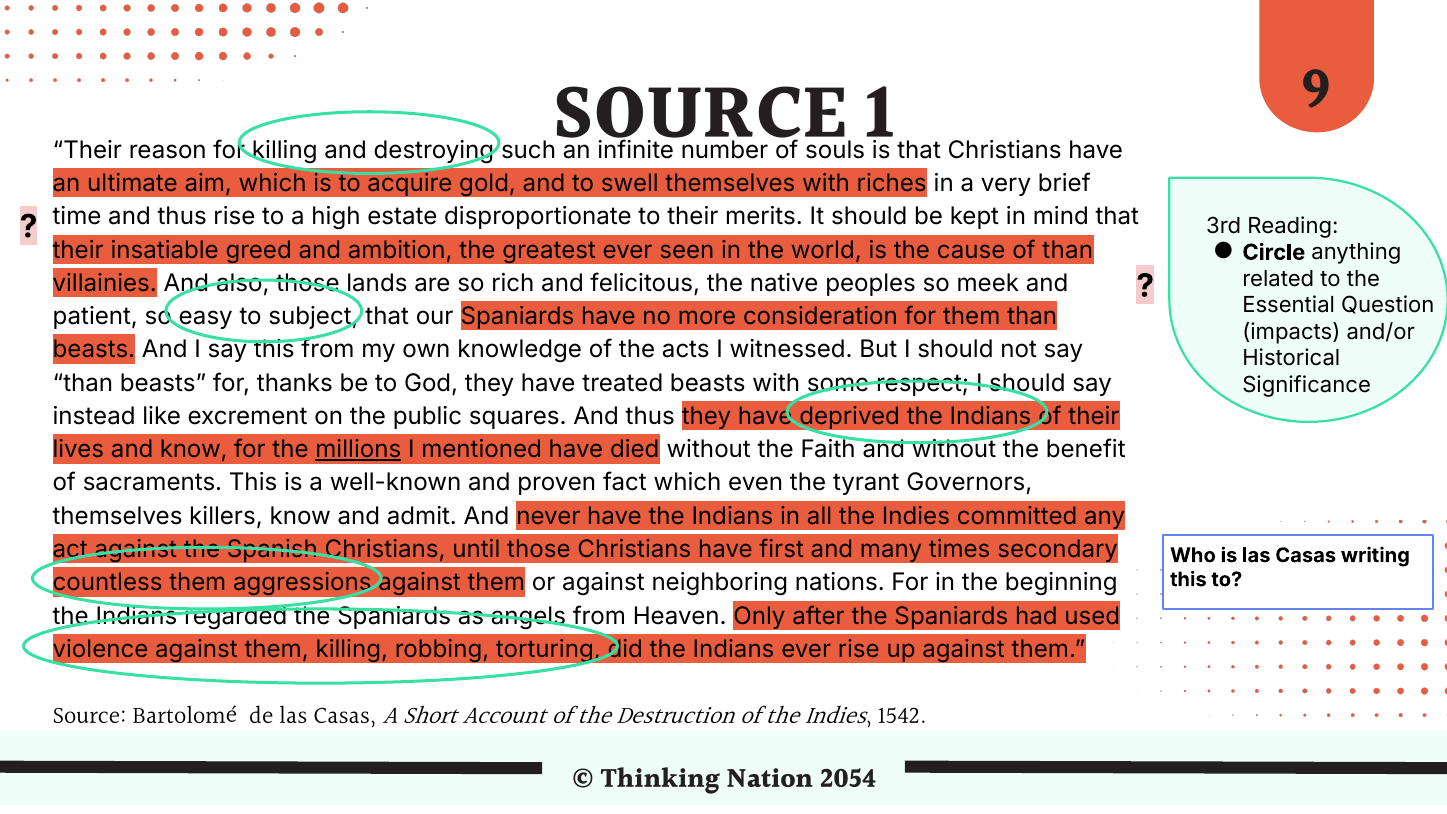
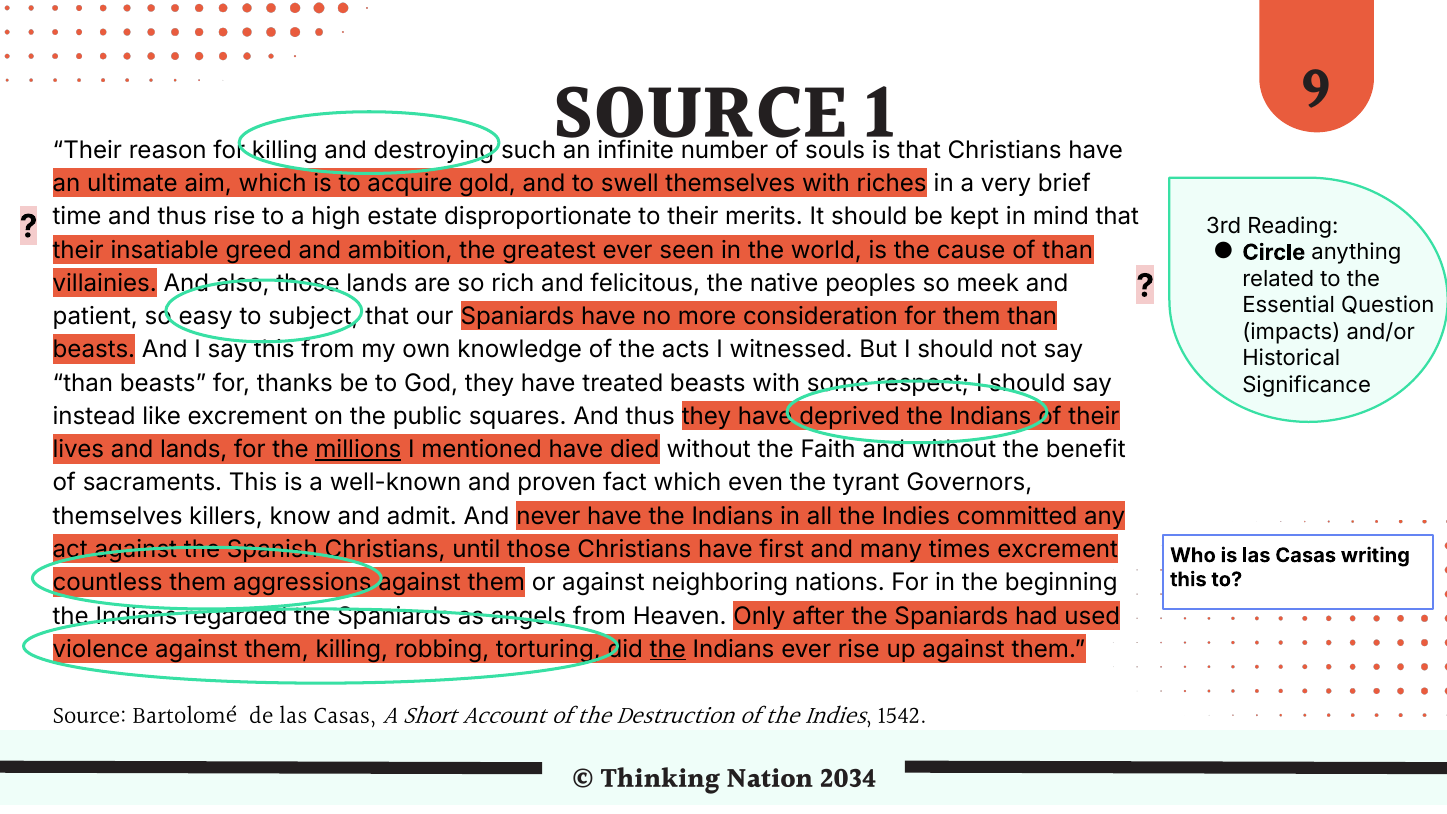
and know: know -> lands
times secondary: secondary -> excrement
the at (668, 649) underline: none -> present
2054: 2054 -> 2034
